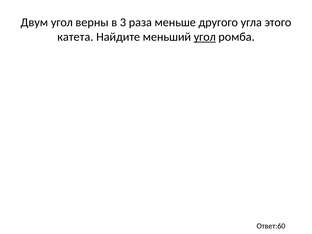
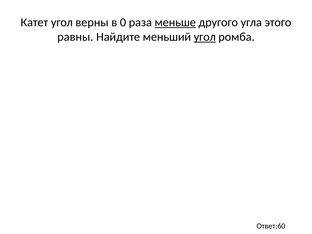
Двум: Двум -> Катет
3: 3 -> 0
меньше underline: none -> present
катета: катета -> равны
